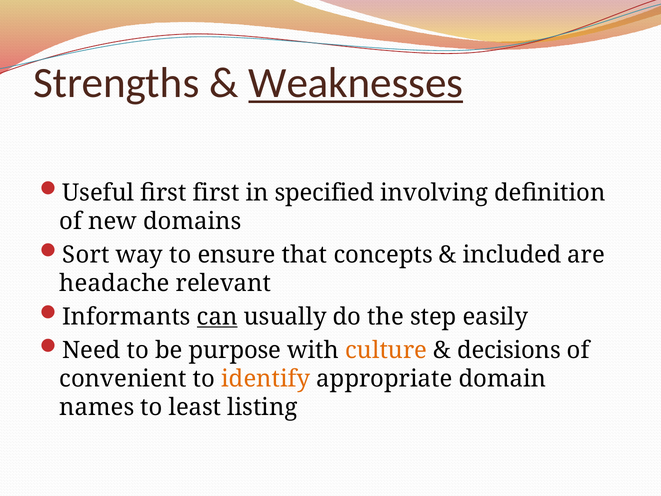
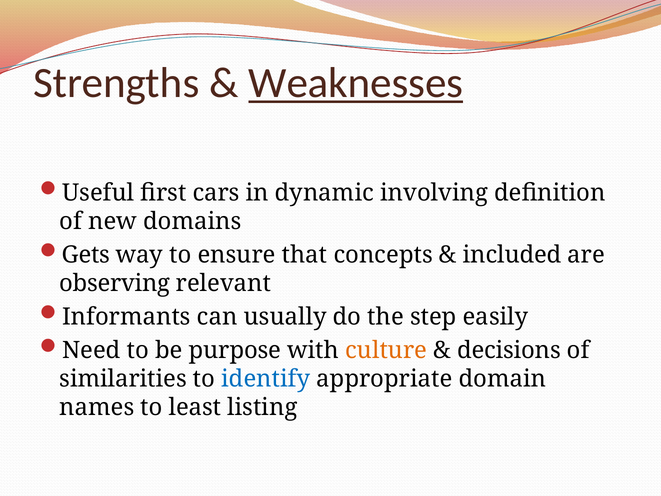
first first: first -> cars
specified: specified -> dynamic
Sort: Sort -> Gets
headache: headache -> observing
can underline: present -> none
convenient: convenient -> similarities
identify colour: orange -> blue
